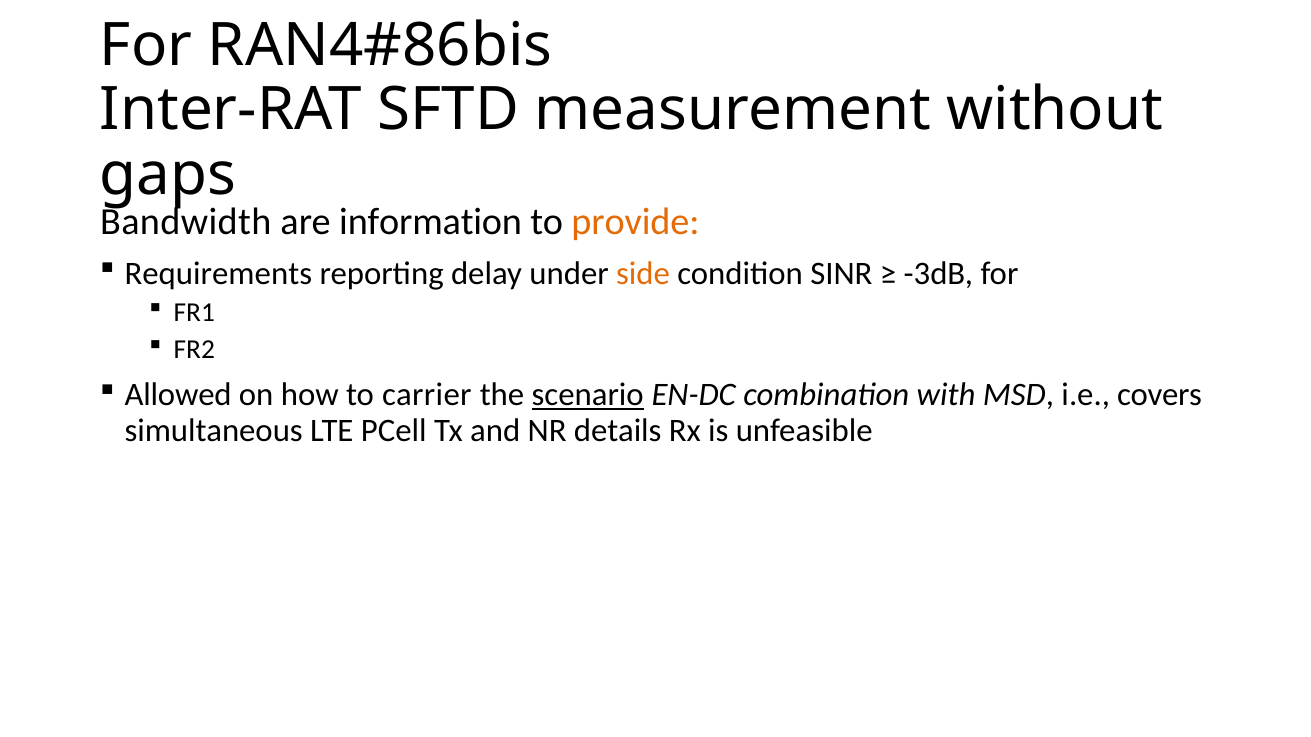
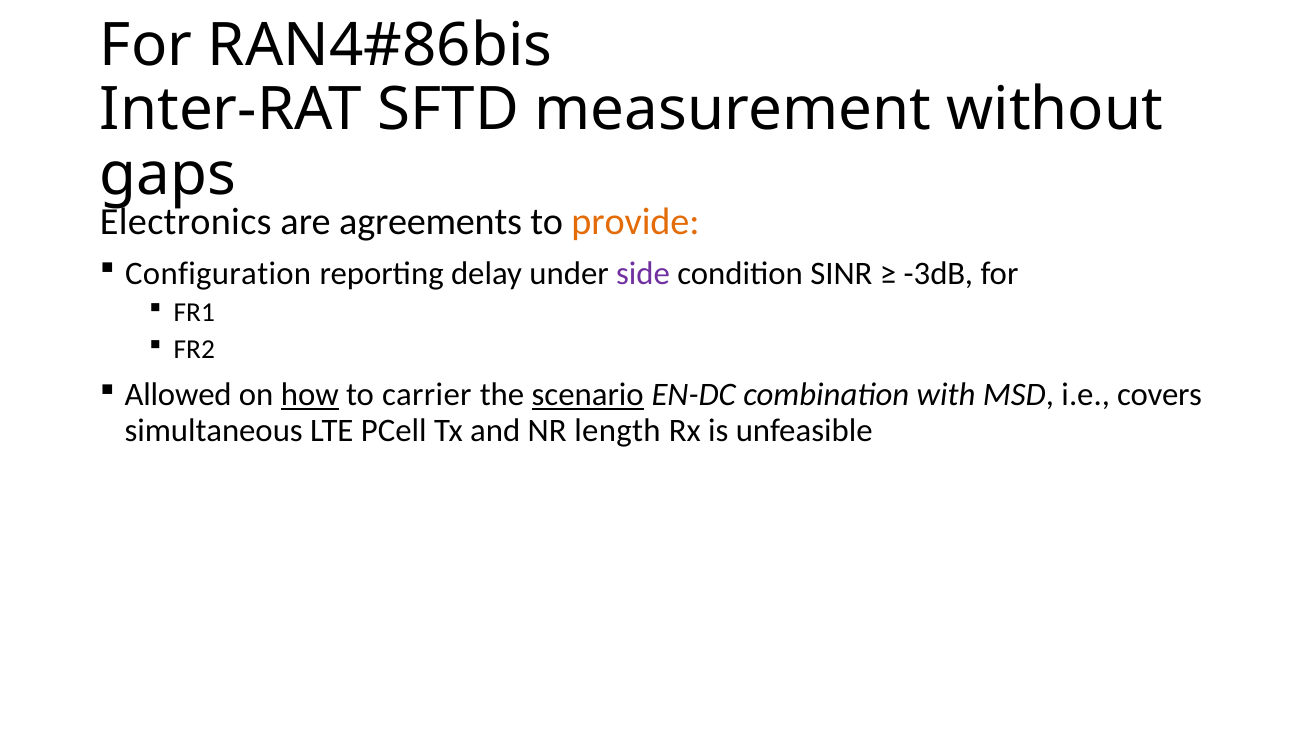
Bandwidth: Bandwidth -> Electronics
information: information -> agreements
Requirements: Requirements -> Configuration
side colour: orange -> purple
how underline: none -> present
details: details -> length
